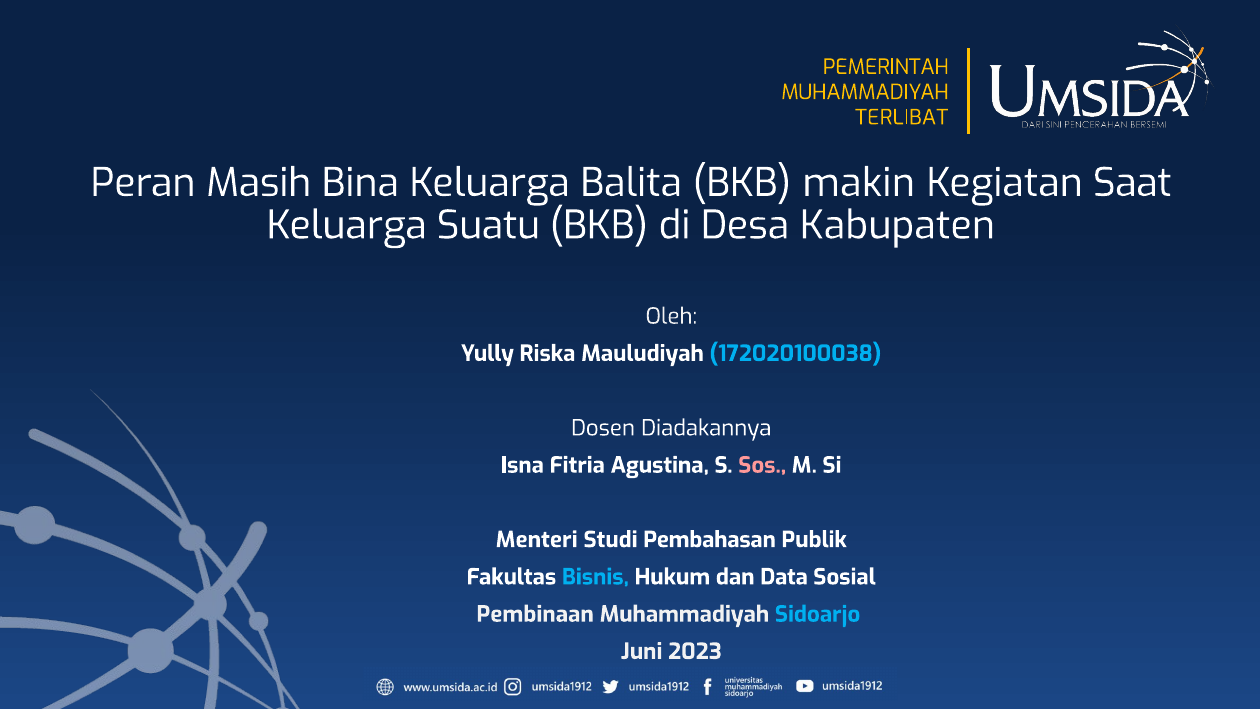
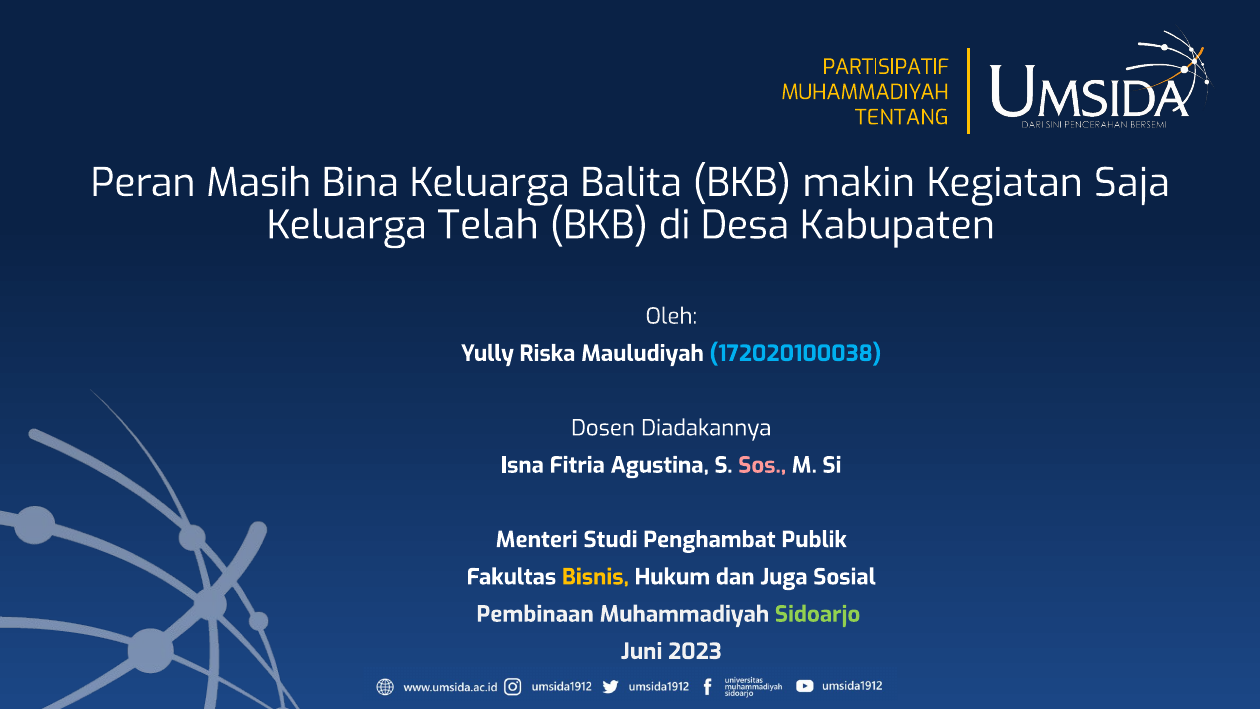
PEMERINTAH: PEMERINTAH -> PARTISIPATIF
TERLIBAT: TERLIBAT -> TENTANG
Saat: Saat -> Saja
Suatu: Suatu -> Telah
Pembahasan: Pembahasan -> Penghambat
Bisnis colour: light blue -> yellow
Data: Data -> Juga
Sidoarjo colour: light blue -> light green
